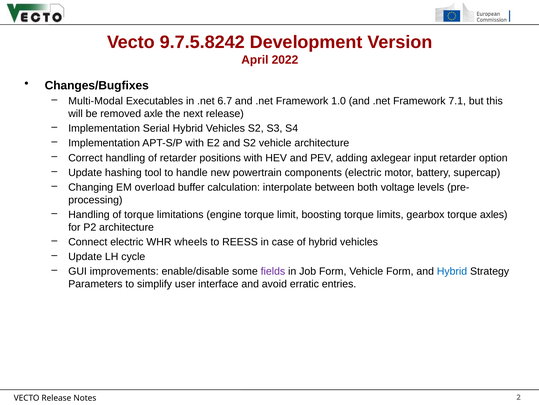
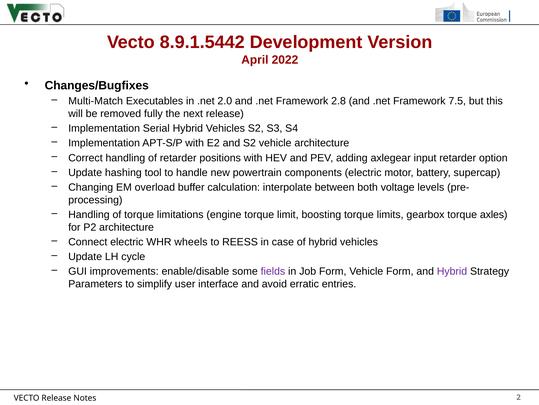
9.7.5.8242: 9.7.5.8242 -> 8.9.1.5442
Multi-Modal: Multi-Modal -> Multi-Match
6.7: 6.7 -> 2.0
1.0: 1.0 -> 2.8
7.1: 7.1 -> 7.5
axle: axle -> fully
Hybrid at (452, 271) colour: blue -> purple
